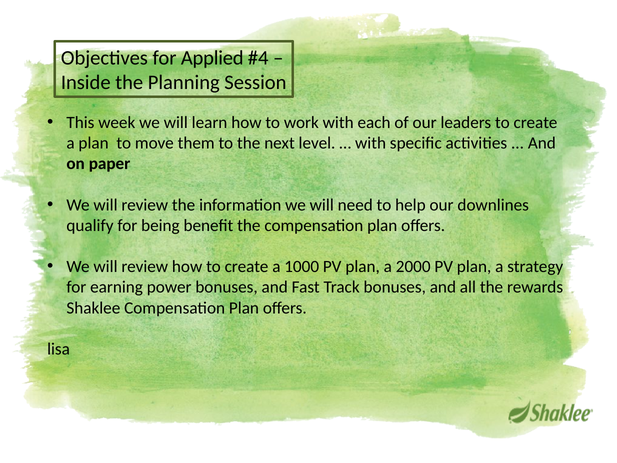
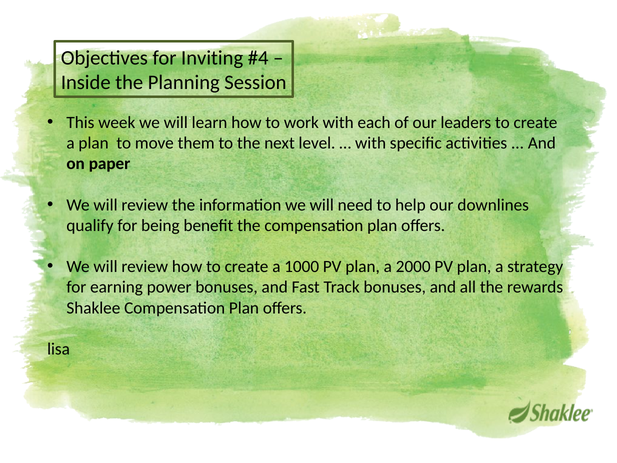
Applied: Applied -> Inviting
